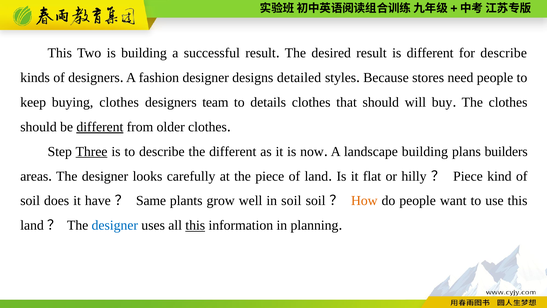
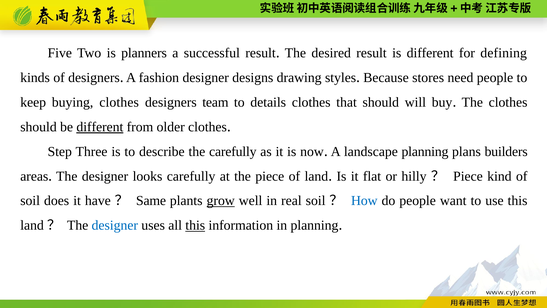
This at (60, 53): This -> Five
is building: building -> planners
for describe: describe -> defining
detailed: detailed -> drawing
Three underline: present -> none
the different: different -> carefully
landscape building: building -> planning
grow underline: none -> present
in soil: soil -> real
How colour: orange -> blue
